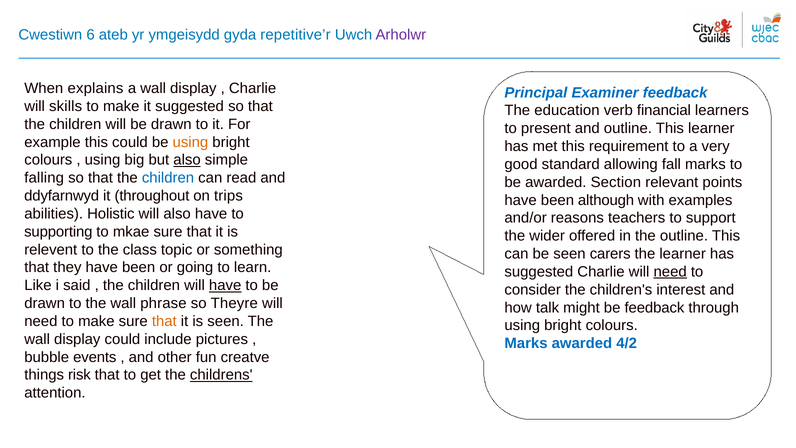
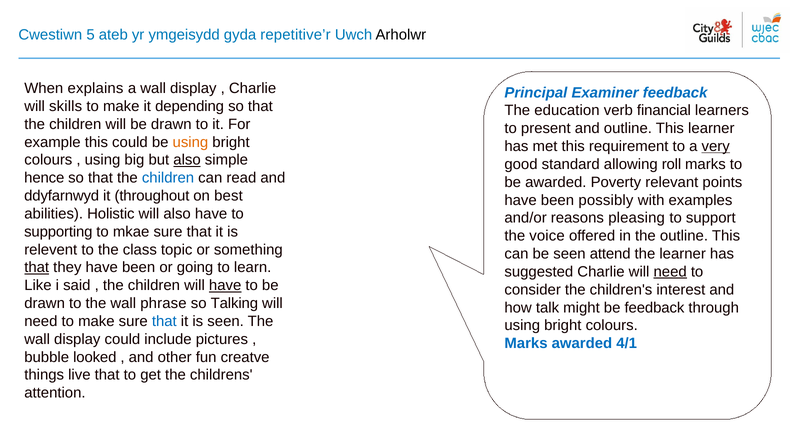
6: 6 -> 5
Arholwr colour: purple -> black
it suggested: suggested -> depending
very underline: none -> present
fall: fall -> roll
falling: falling -> hence
Section: Section -> Poverty
trips: trips -> best
although: although -> possibly
teachers: teachers -> pleasing
wider: wider -> voice
carers: carers -> attend
that at (37, 267) underline: none -> present
Theyre: Theyre -> Talking
that at (164, 321) colour: orange -> blue
4/2: 4/2 -> 4/1
events: events -> looked
risk: risk -> live
childrens underline: present -> none
